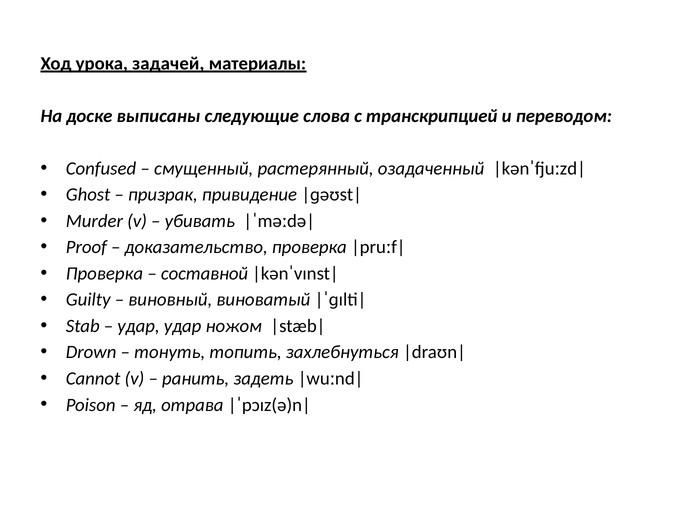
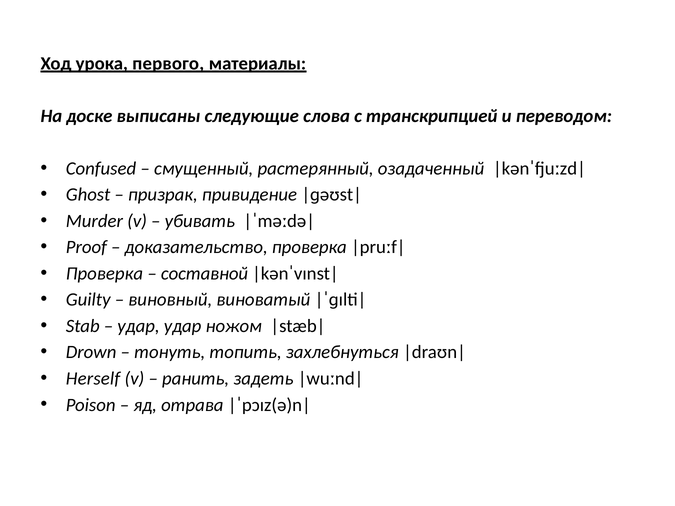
задачей: задачей -> первого
Cannot: Cannot -> Herself
